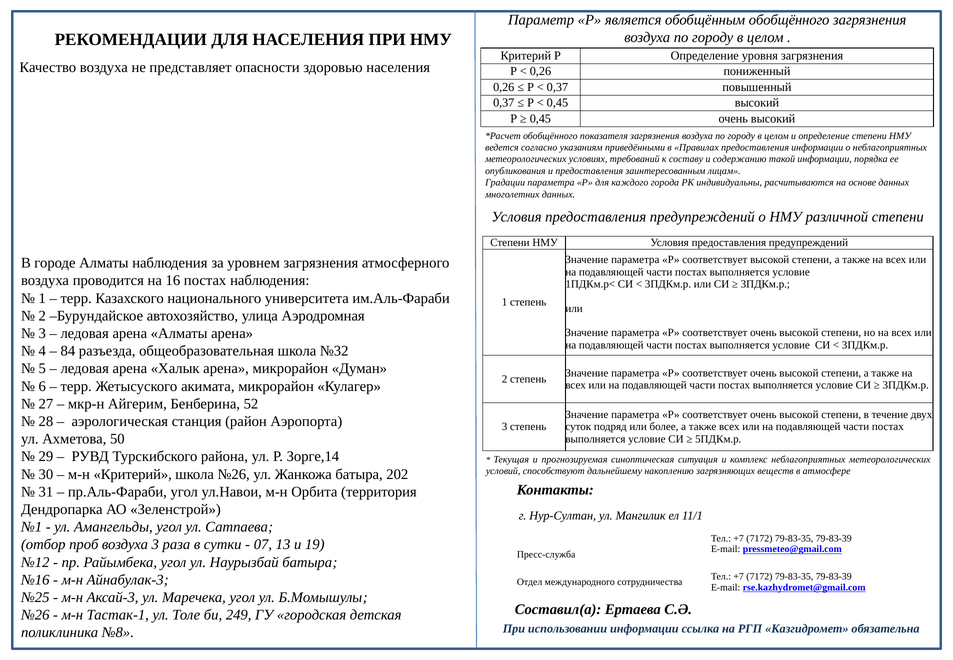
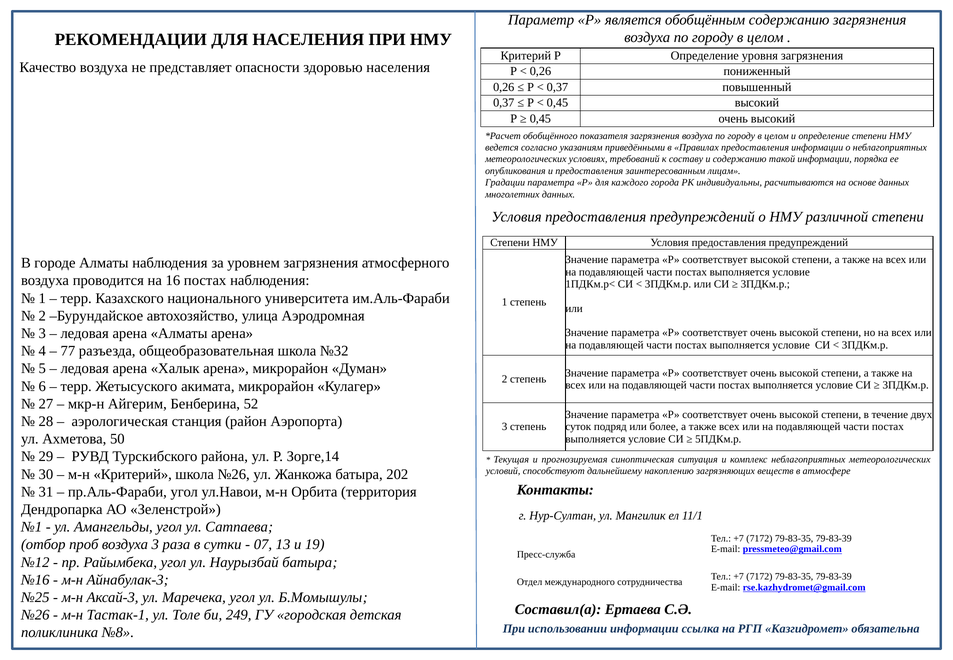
обобщённым обобщённого: обобщённого -> содержанию
84: 84 -> 77
